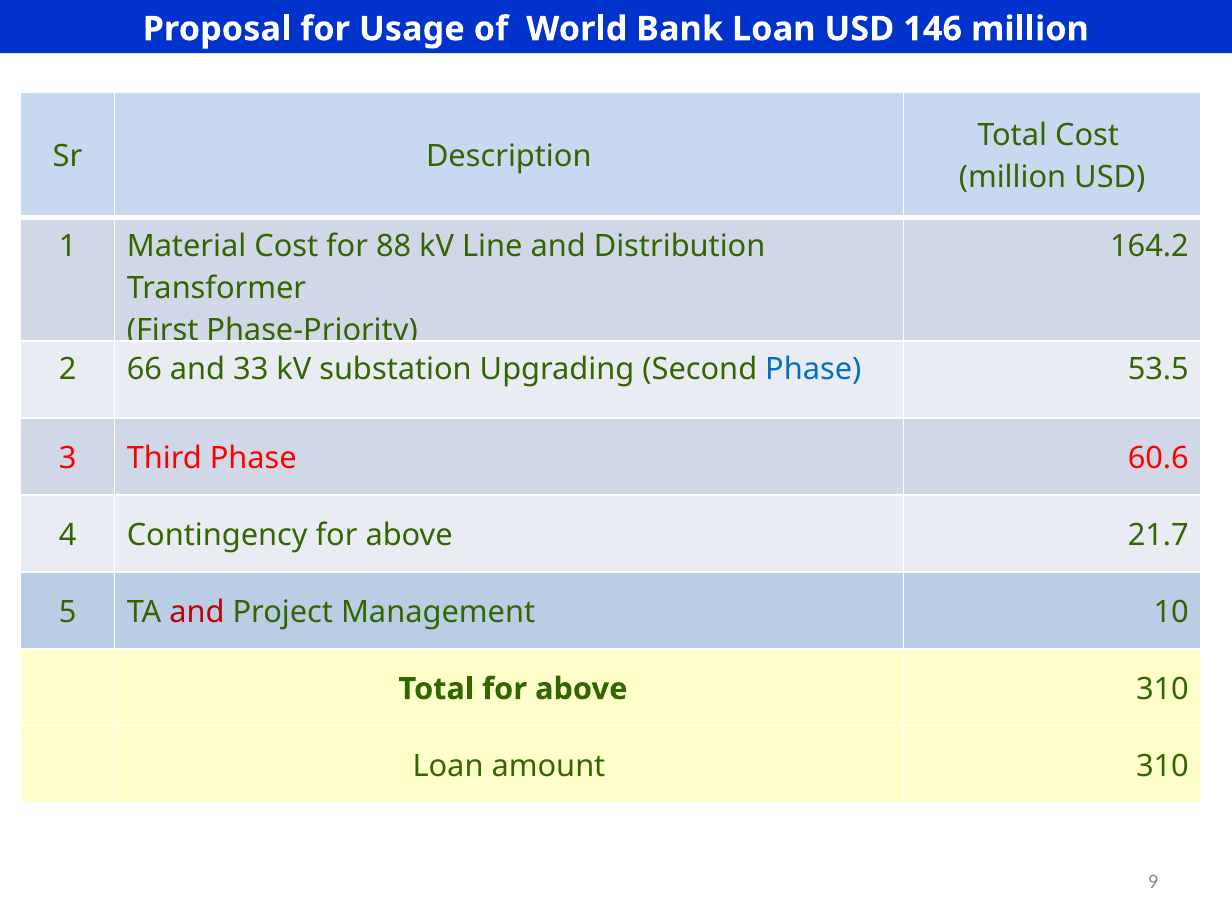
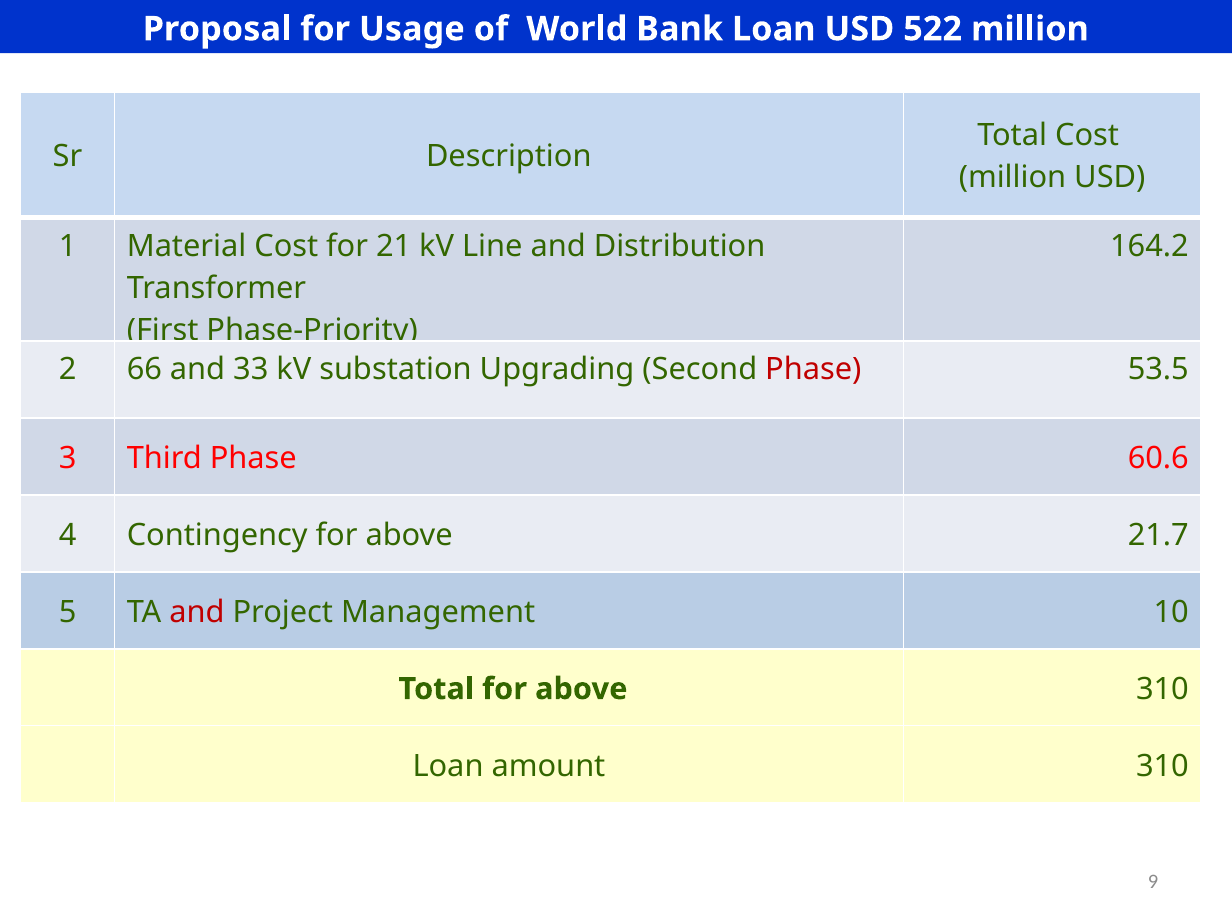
146: 146 -> 522
88: 88 -> 21
Phase at (813, 370) colour: blue -> red
